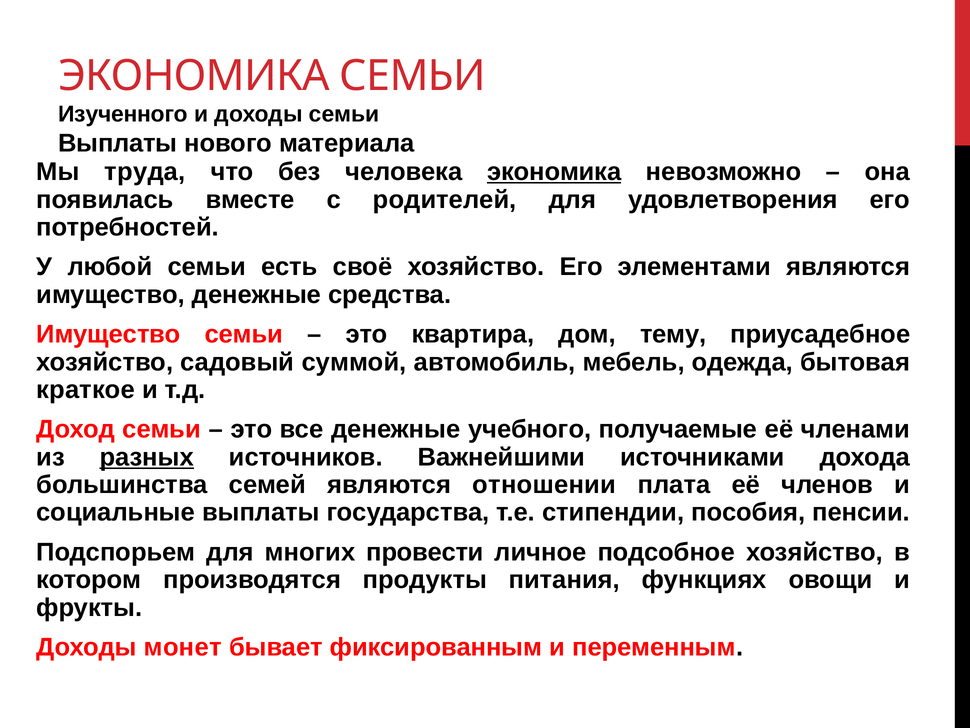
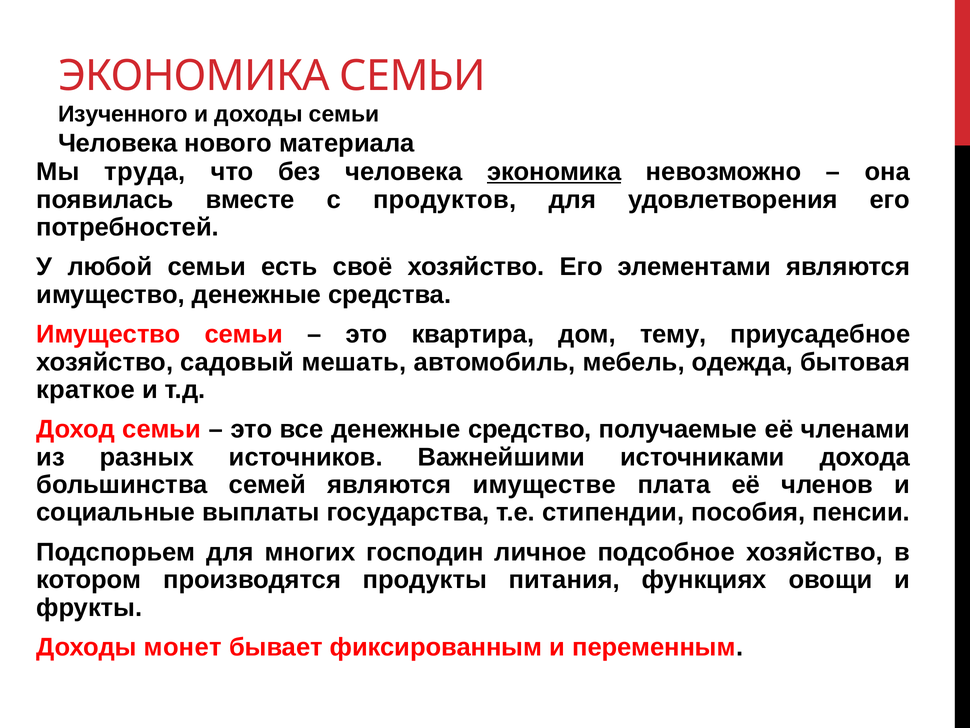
Выплаты at (118, 143): Выплаты -> Человека
родителей: родителей -> продуктов
суммой: суммой -> мешать
учебного: учебного -> средство
разных underline: present -> none
отношении: отношении -> имуществе
провести: провести -> господин
